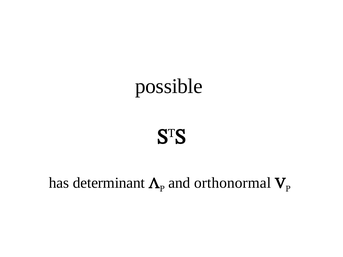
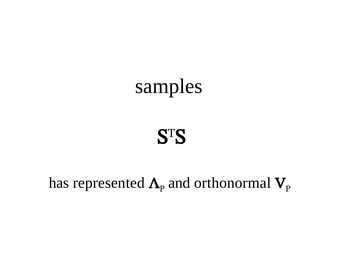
possible: possible -> samples
determinant: determinant -> represented
